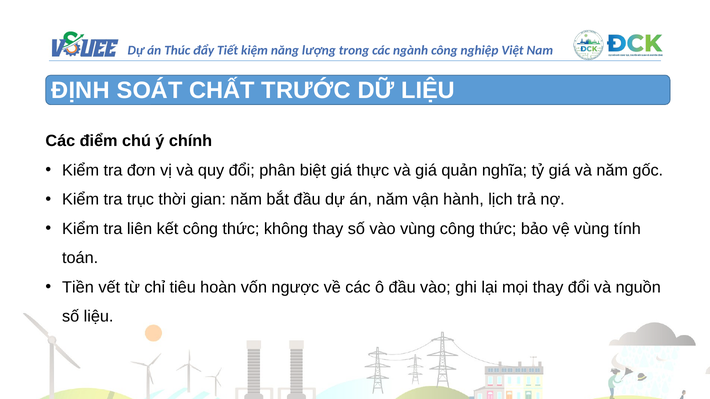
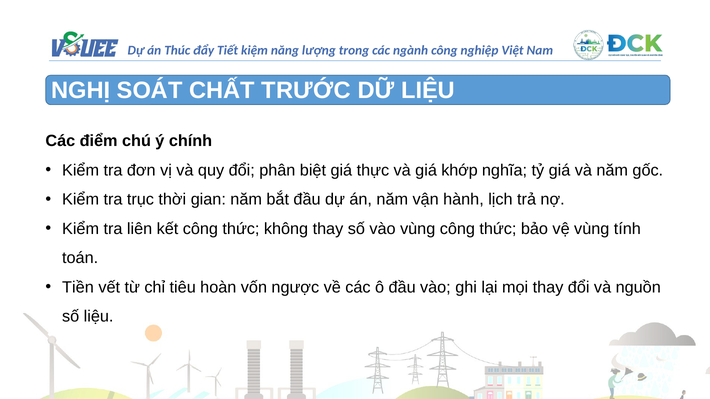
ĐỊNH: ĐỊNH -> NGHỊ
quản: quản -> khớp
